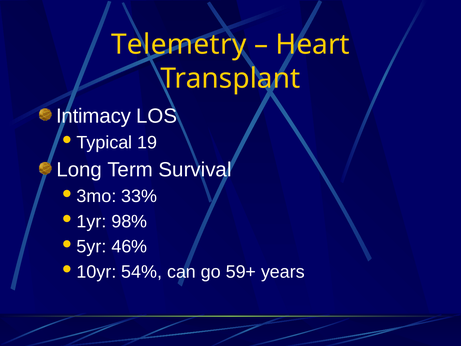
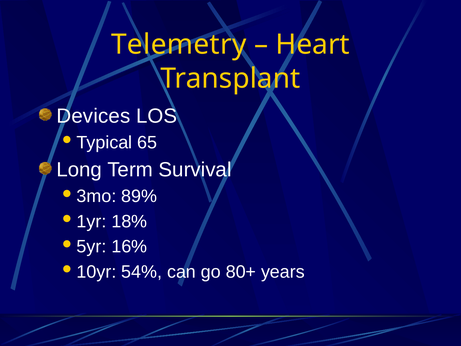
Intimacy: Intimacy -> Devices
19: 19 -> 65
33%: 33% -> 89%
98%: 98% -> 18%
46%: 46% -> 16%
59+: 59+ -> 80+
